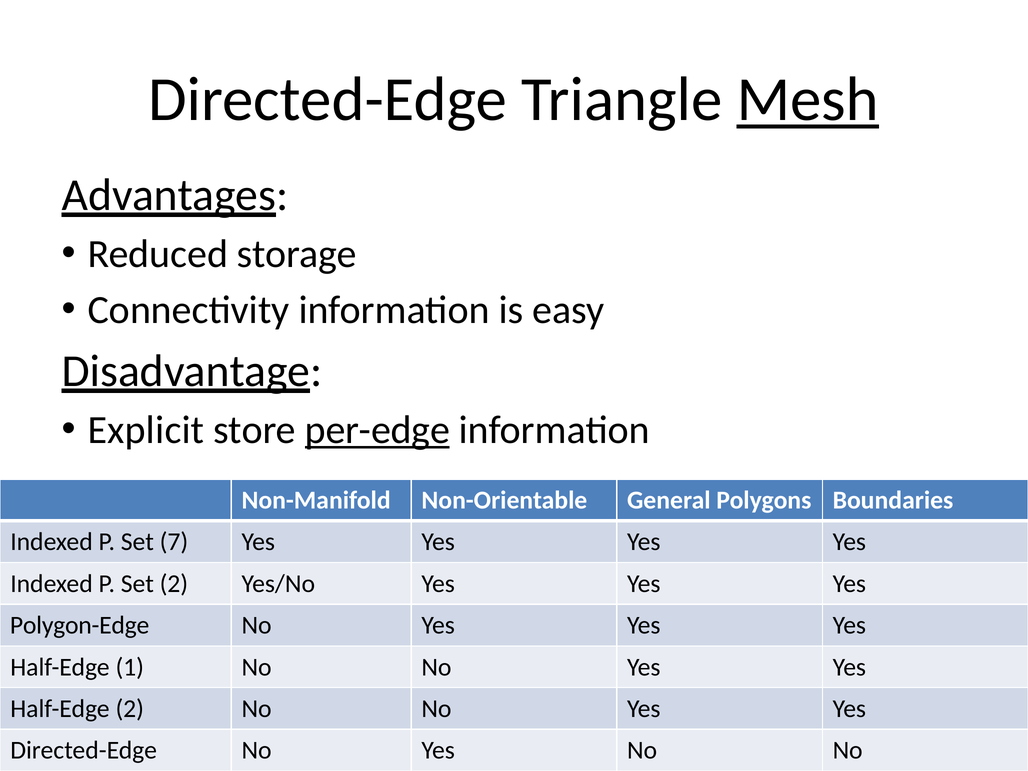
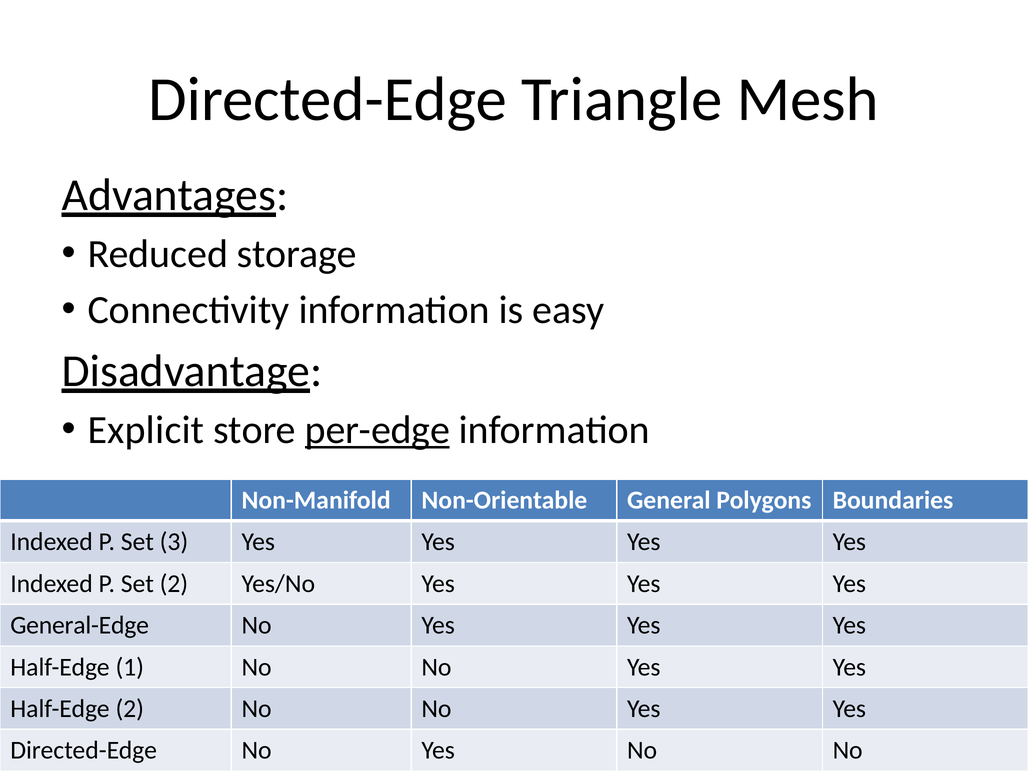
Mesh underline: present -> none
7: 7 -> 3
Polygon-Edge: Polygon-Edge -> General-Edge
